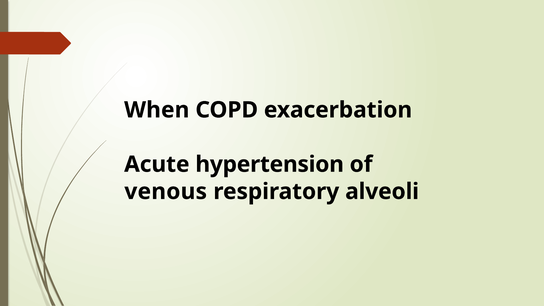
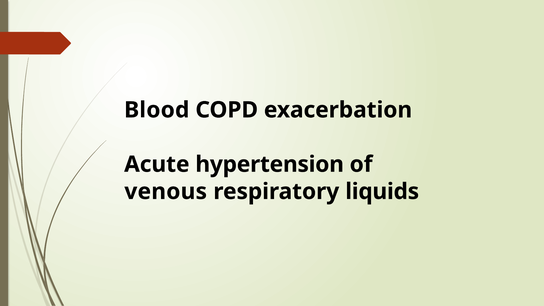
When: When -> Blood
alveoli: alveoli -> liquids
